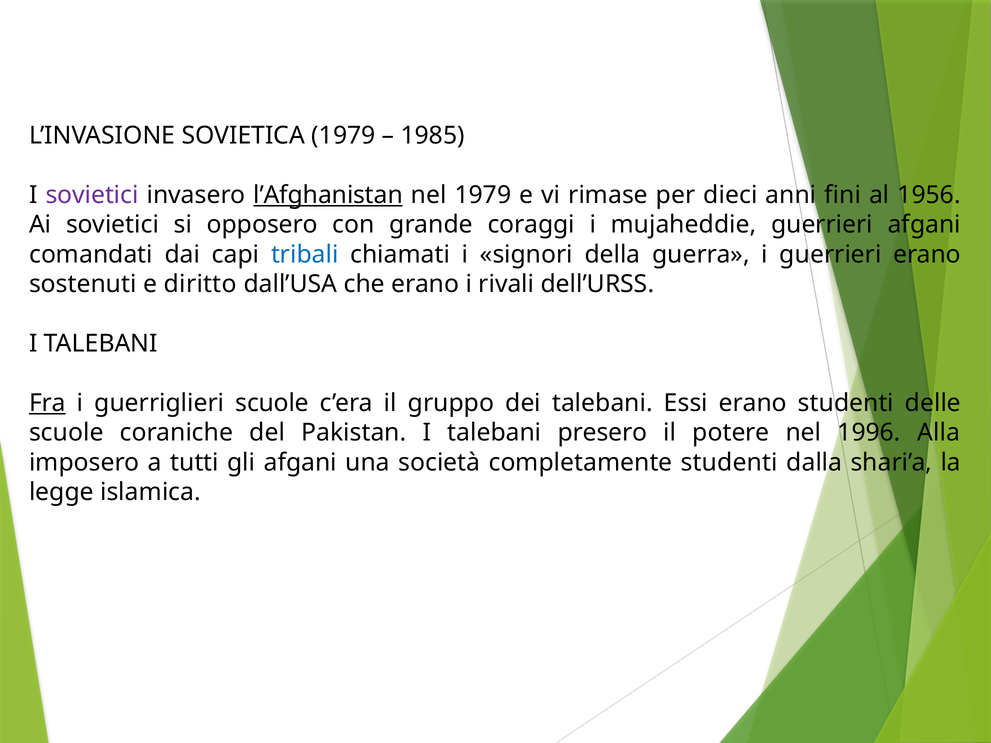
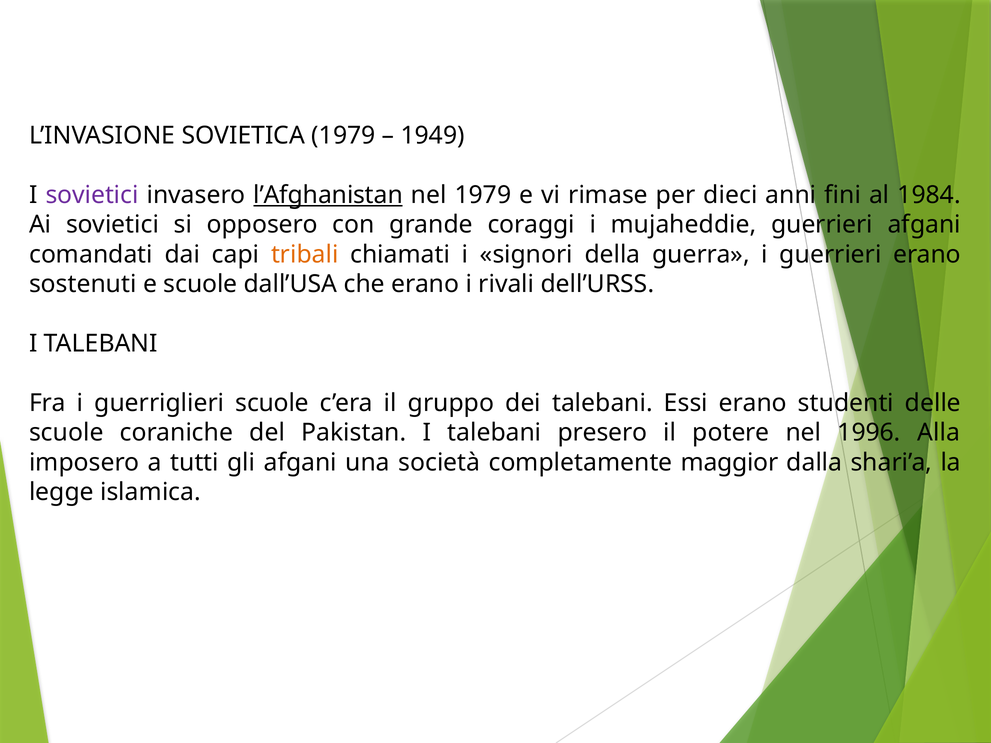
1985: 1985 -> 1949
1956: 1956 -> 1984
tribali colour: blue -> orange
e diritto: diritto -> scuole
Fra underline: present -> none
completamente studenti: studenti -> maggior
